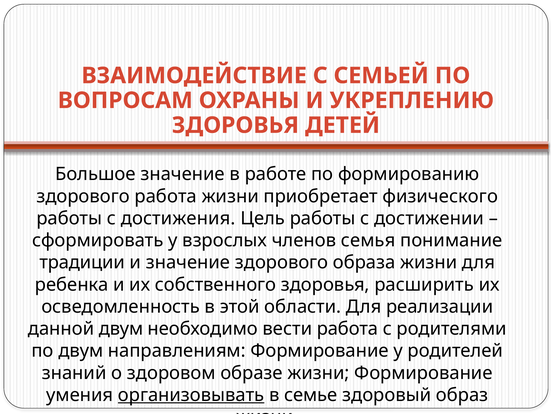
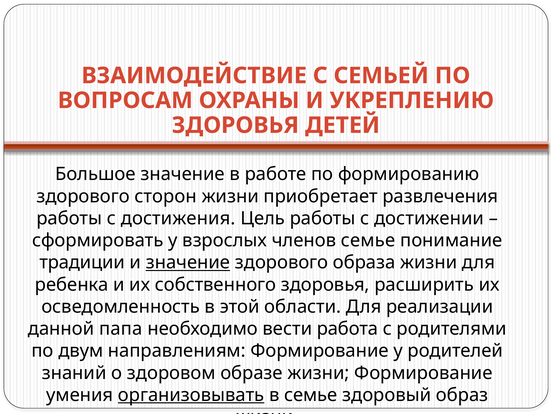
здорового работа: работа -> сторон
физического: физического -> развлечения
членов семья: семья -> семье
значение at (188, 263) underline: none -> present
данной двум: двум -> папа
